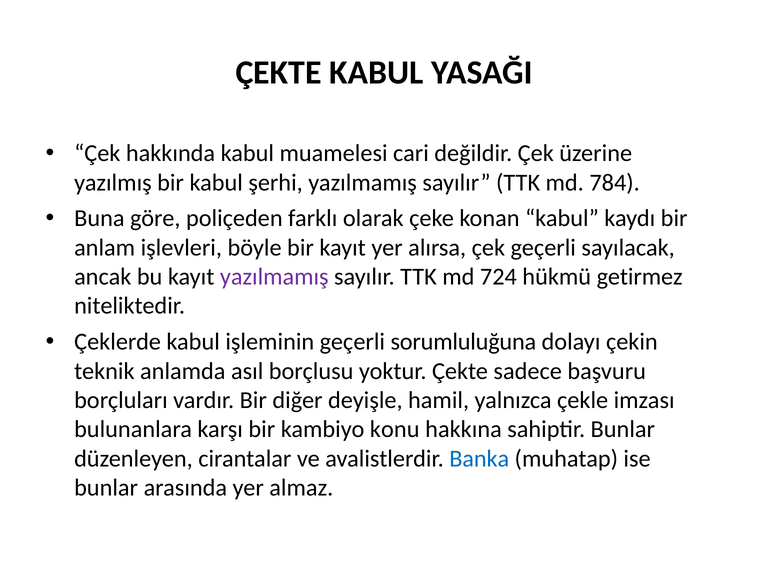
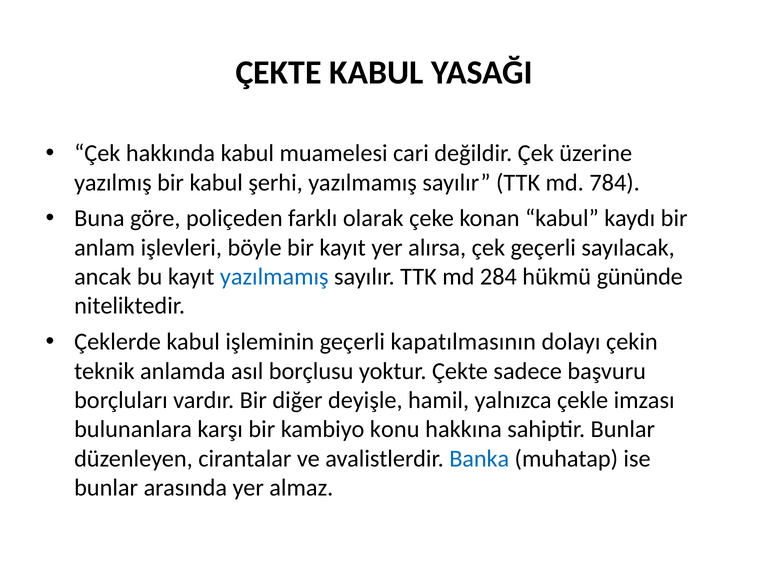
yazılmamış at (274, 277) colour: purple -> blue
724: 724 -> 284
getirmez: getirmez -> gününde
sorumluluğuna: sorumluluğuna -> kapatılmasının
